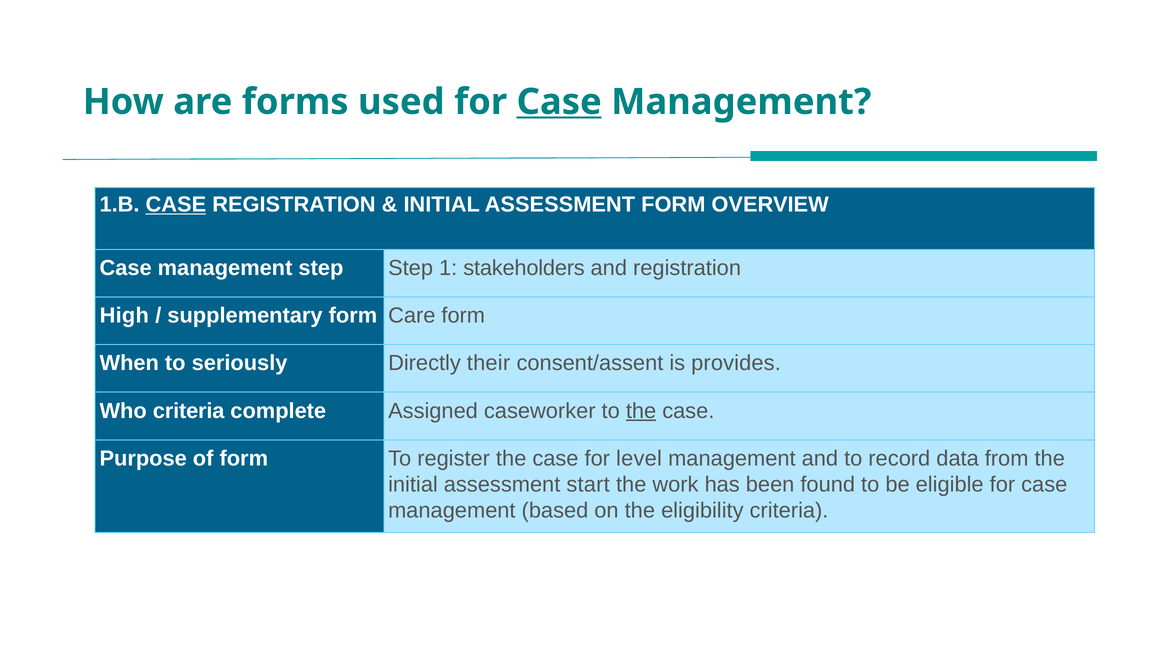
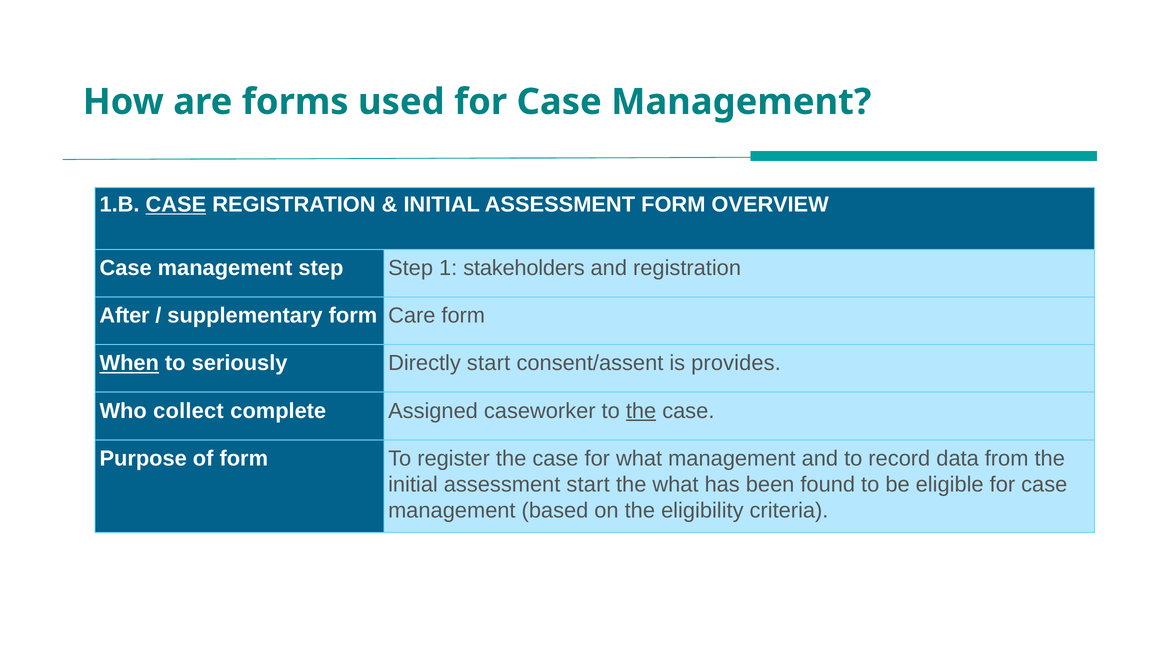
Case at (559, 102) underline: present -> none
High: High -> After
When underline: none -> present
Directly their: their -> start
Who criteria: criteria -> collect
for level: level -> what
the work: work -> what
